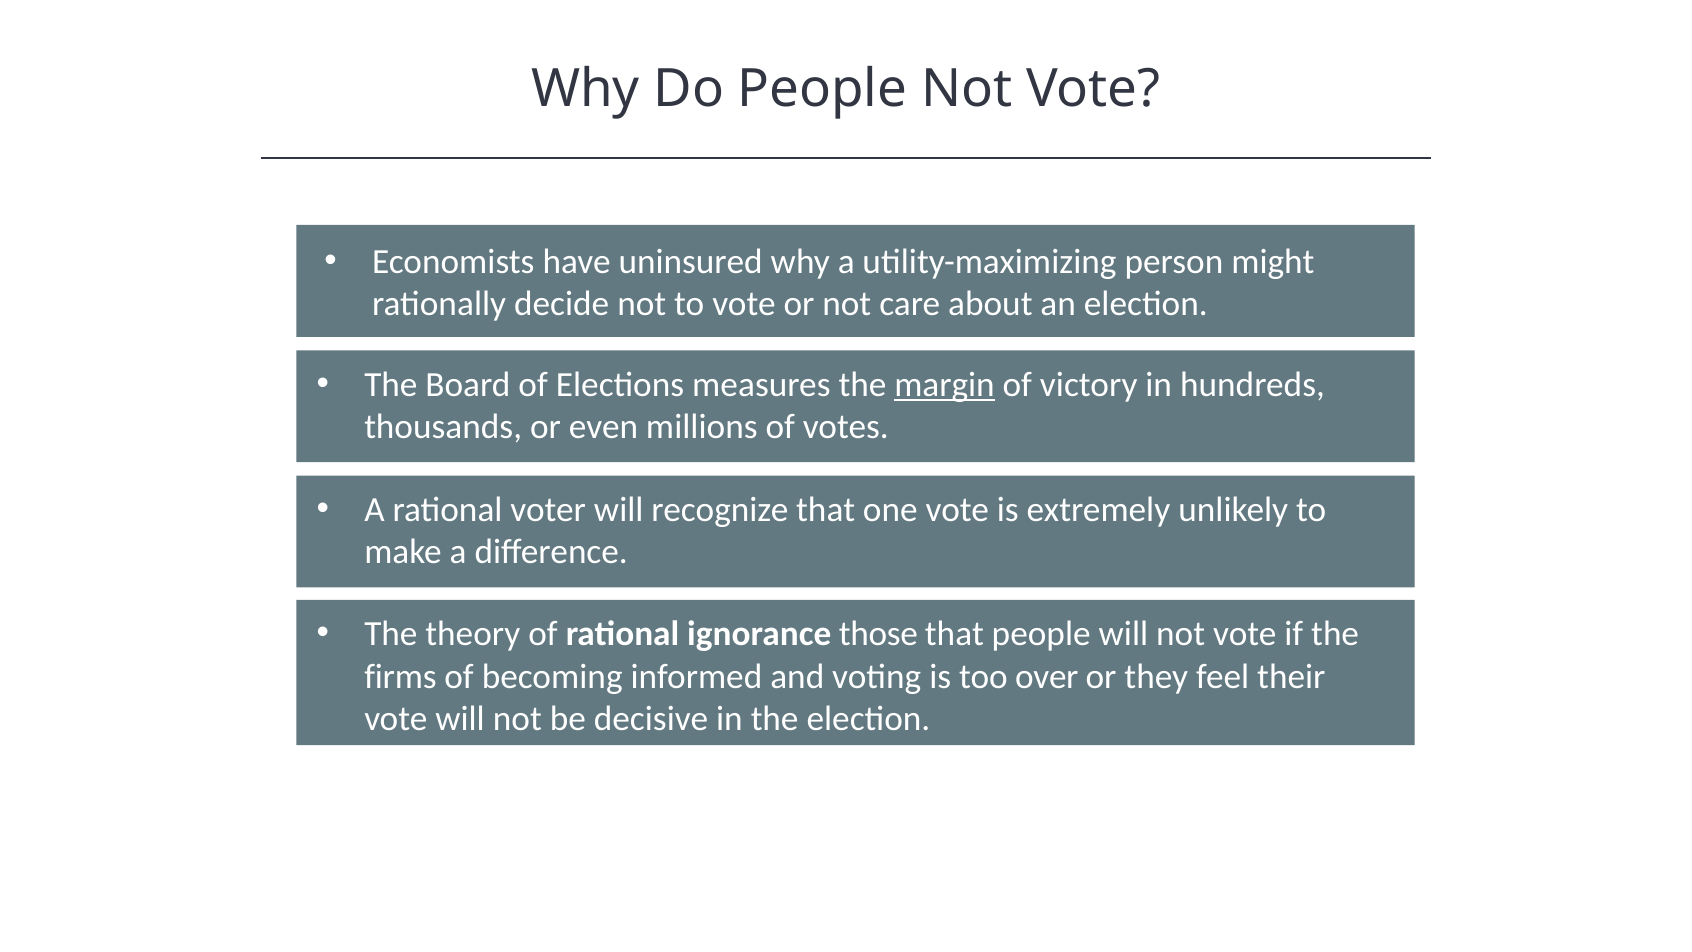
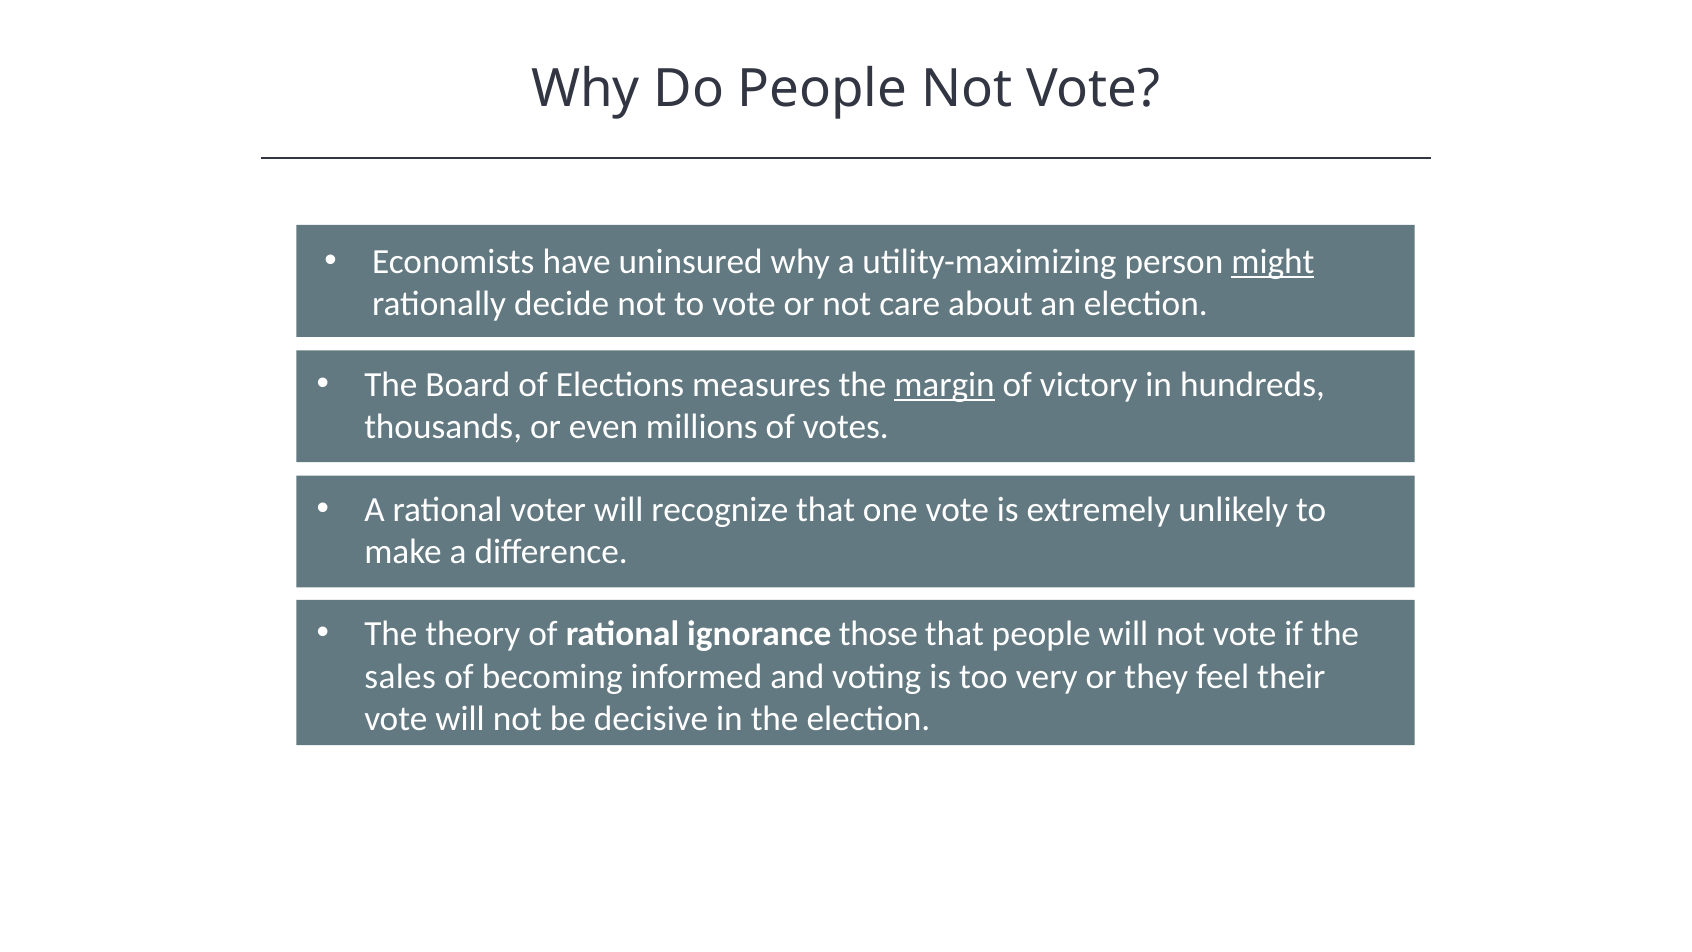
might underline: none -> present
firms: firms -> sales
over: over -> very
